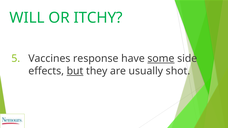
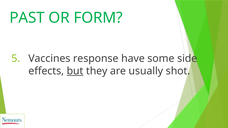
WILL: WILL -> PAST
ITCHY: ITCHY -> FORM
some underline: present -> none
